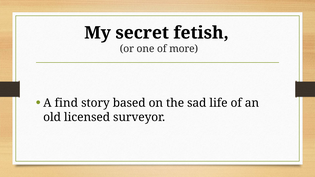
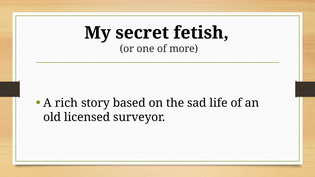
find: find -> rich
